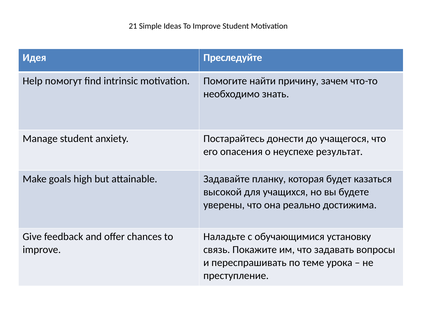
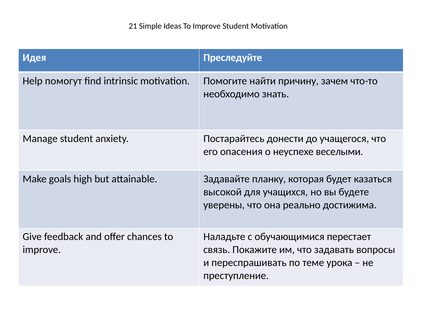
результат: результат -> веселыми
установку: установку -> перестает
